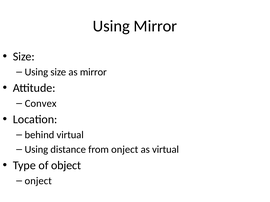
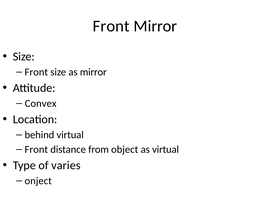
Using at (111, 26): Using -> Front
Using at (36, 72): Using -> Front
Using at (36, 150): Using -> Front
from onject: onject -> object
object: object -> varies
